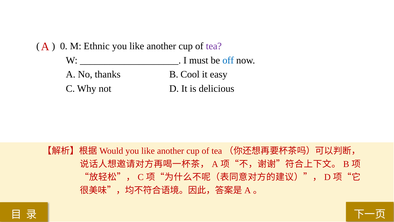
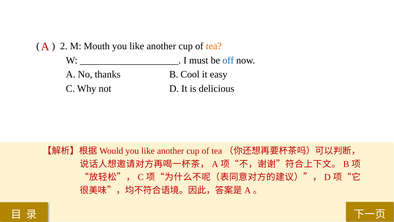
0: 0 -> 2
Ethnic: Ethnic -> Mouth
tea at (214, 46) colour: purple -> orange
